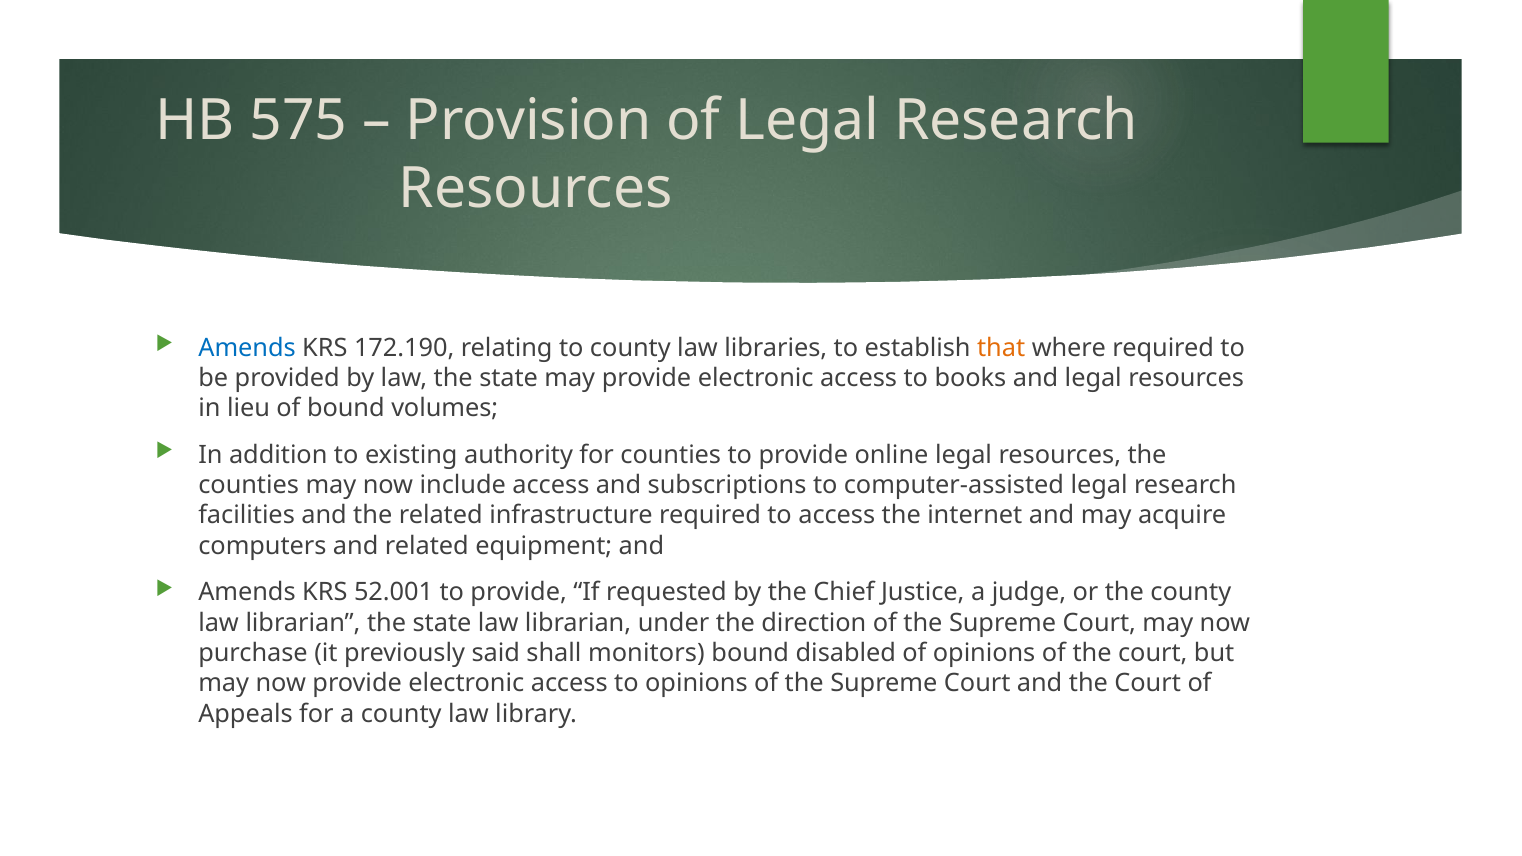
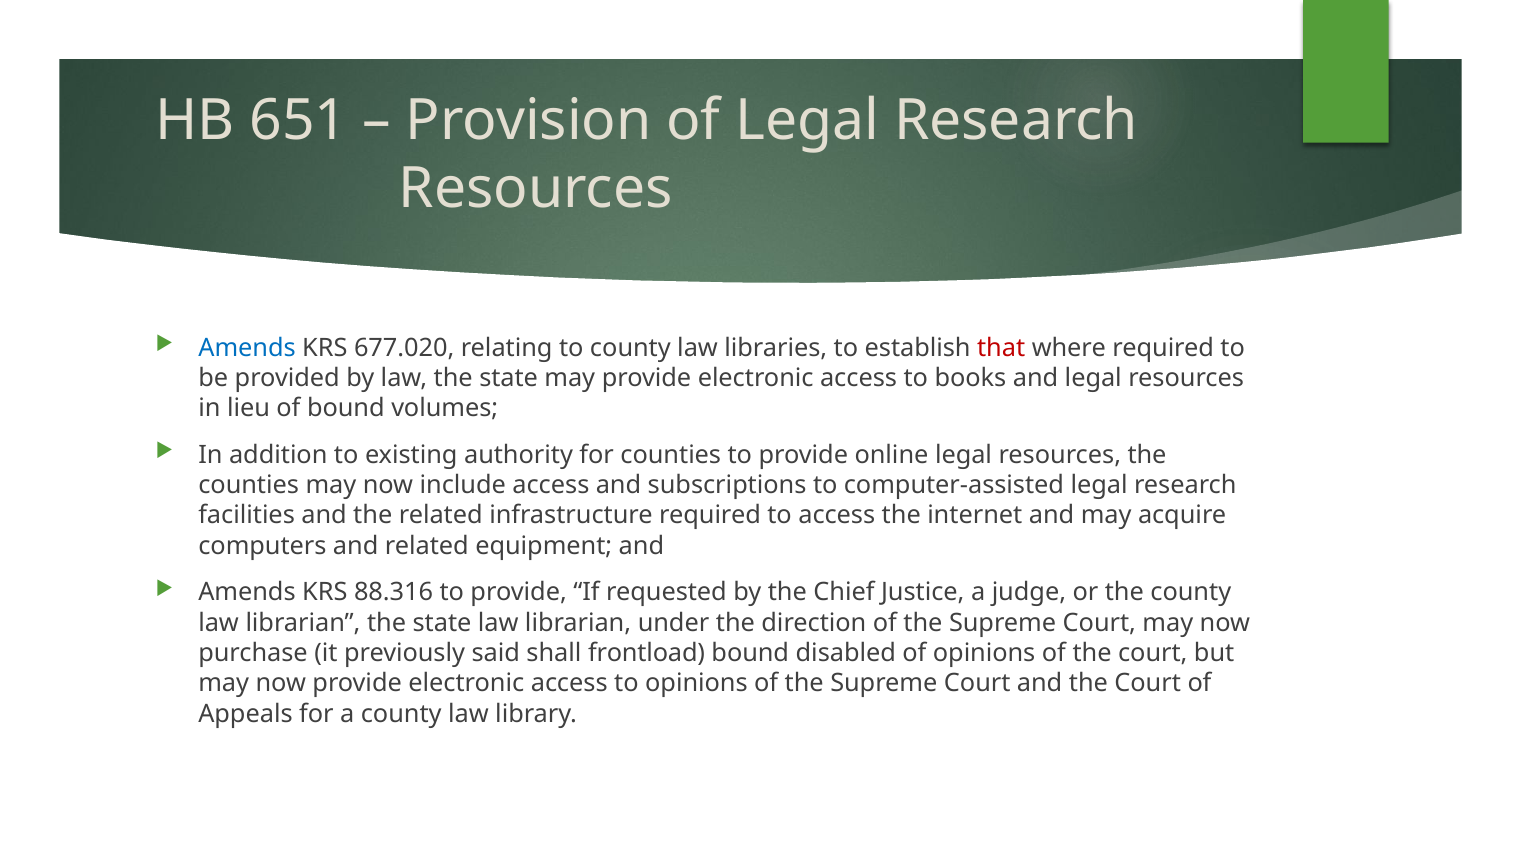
575: 575 -> 651
172.190: 172.190 -> 677.020
that colour: orange -> red
52.001: 52.001 -> 88.316
monitors: monitors -> frontload
